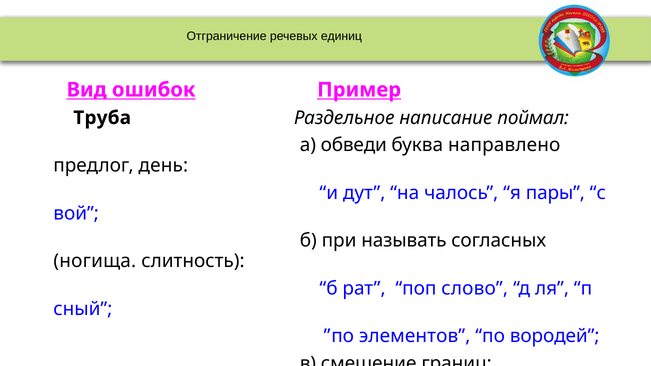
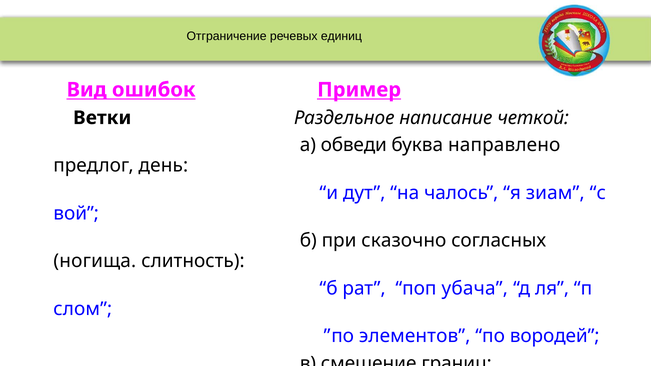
Труба: Труба -> Ветки
поймал: поймал -> четкой
пары: пары -> зиам
называть: называть -> сказочно
слово: слово -> убача
сный: сный -> слом
